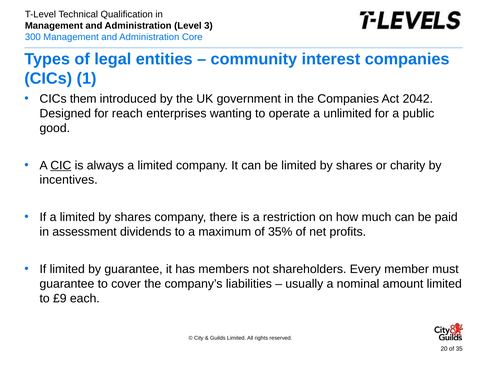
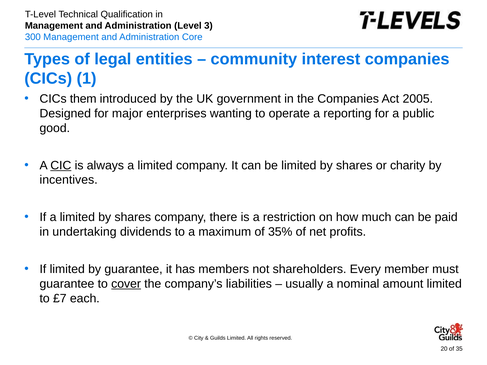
2042: 2042 -> 2005
reach: reach -> major
unlimited: unlimited -> reporting
assessment: assessment -> undertaking
cover underline: none -> present
£9: £9 -> £7
